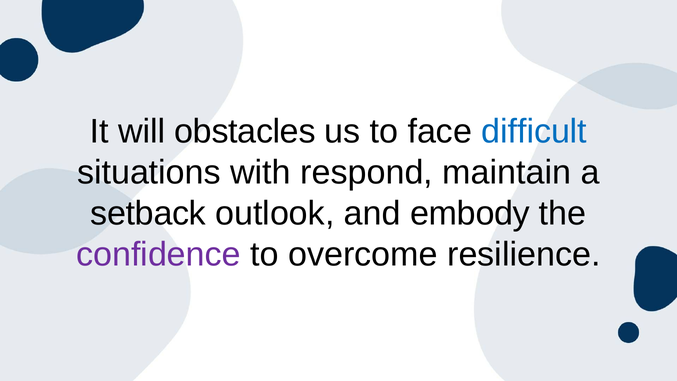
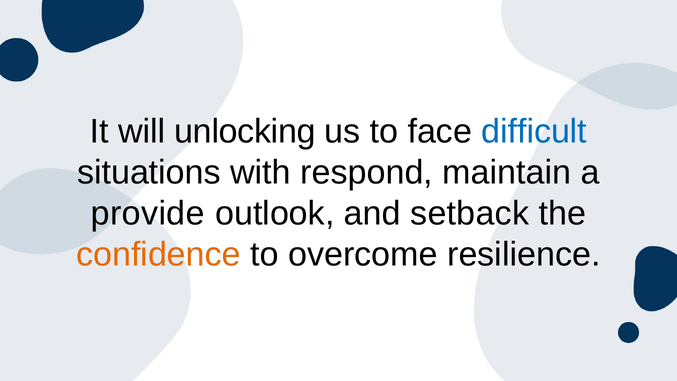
obstacles: obstacles -> unlocking
setback: setback -> provide
embody: embody -> setback
confidence colour: purple -> orange
